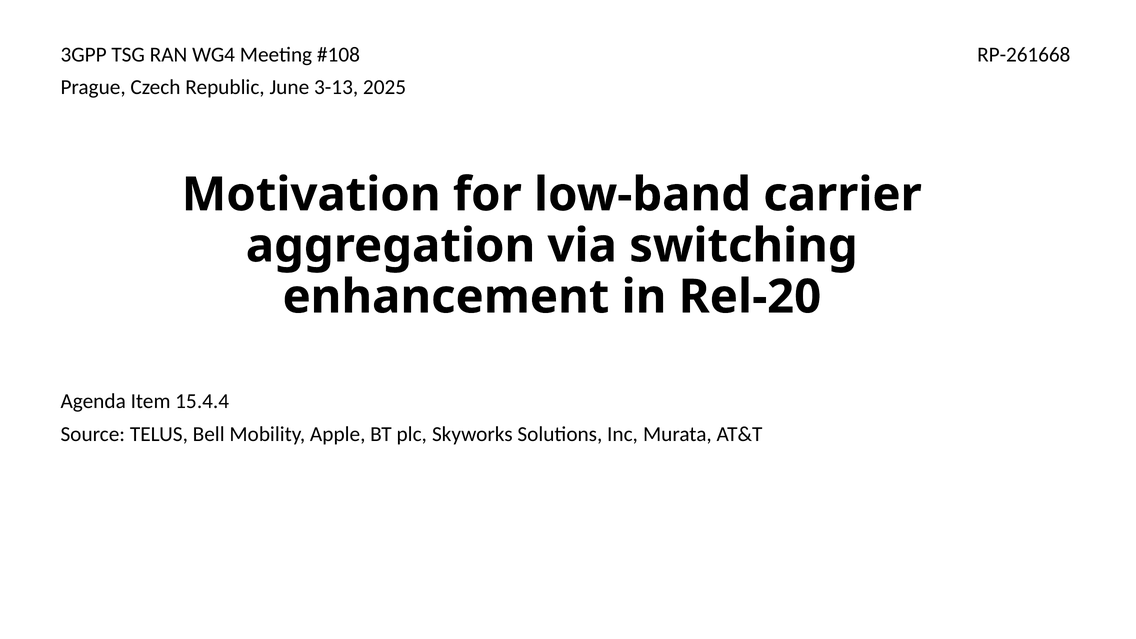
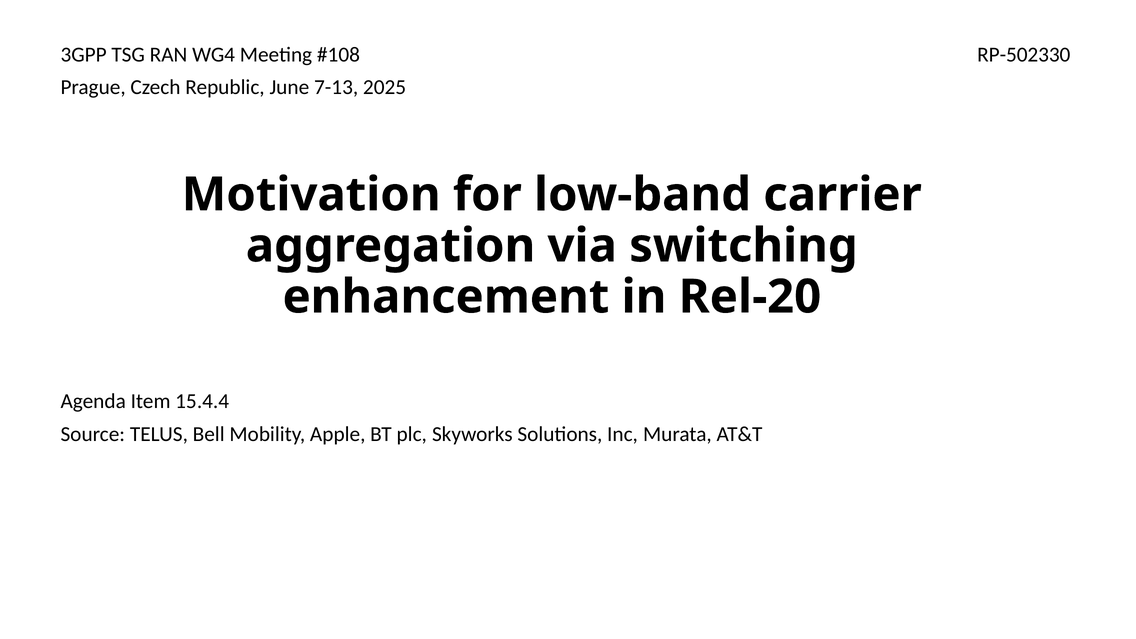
RP-261668: RP-261668 -> RP-502330
3-13: 3-13 -> 7-13
